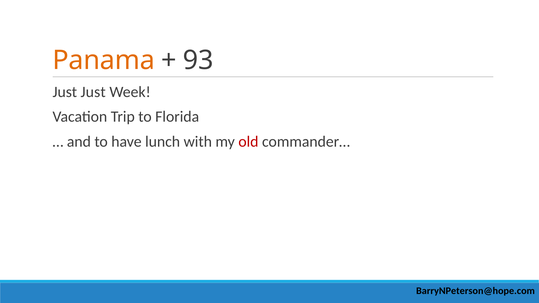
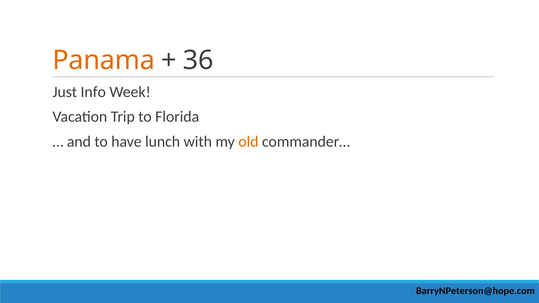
93: 93 -> 36
Just Just: Just -> Info
old colour: red -> orange
